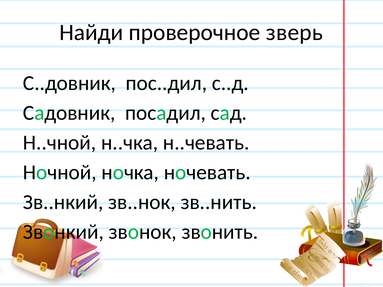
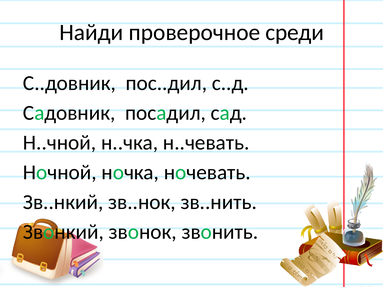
зверь: зверь -> среди
